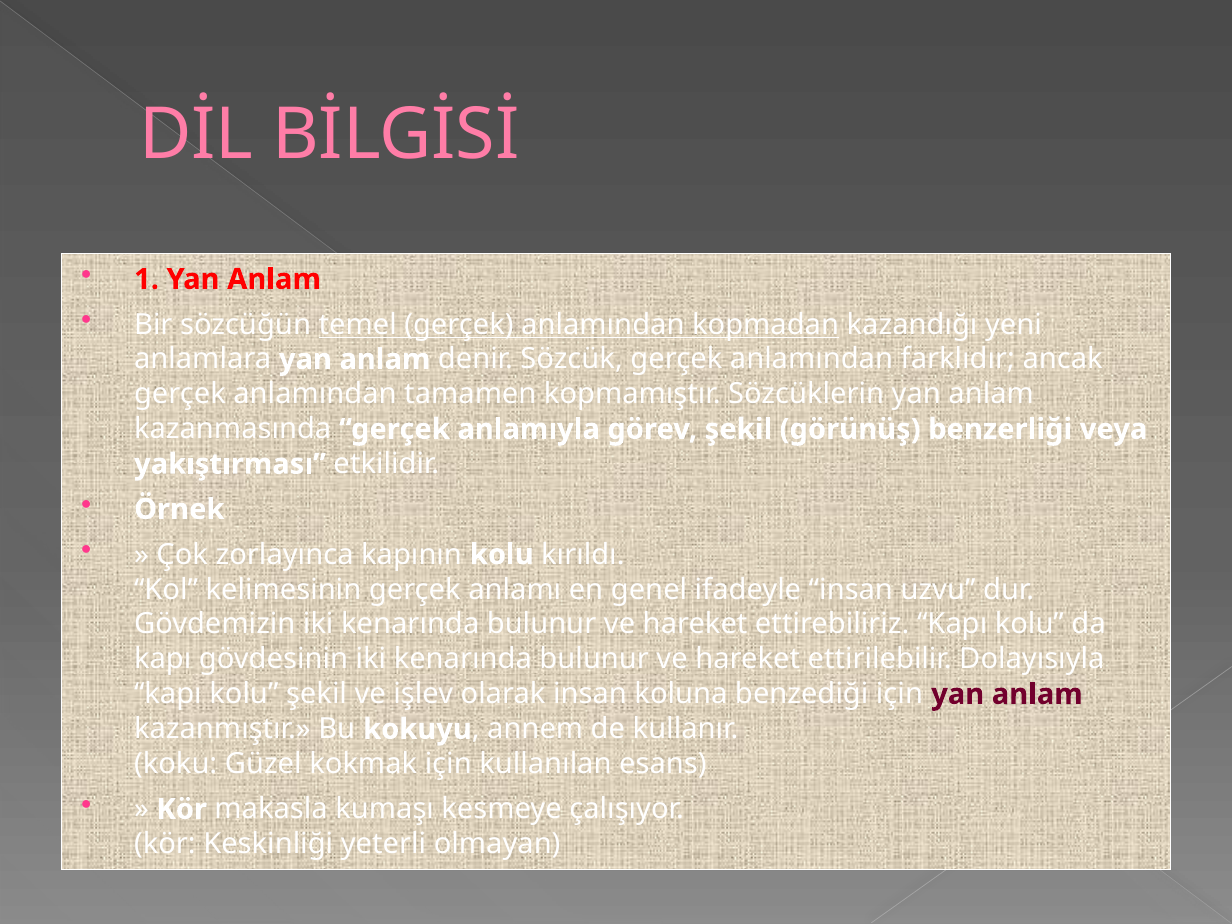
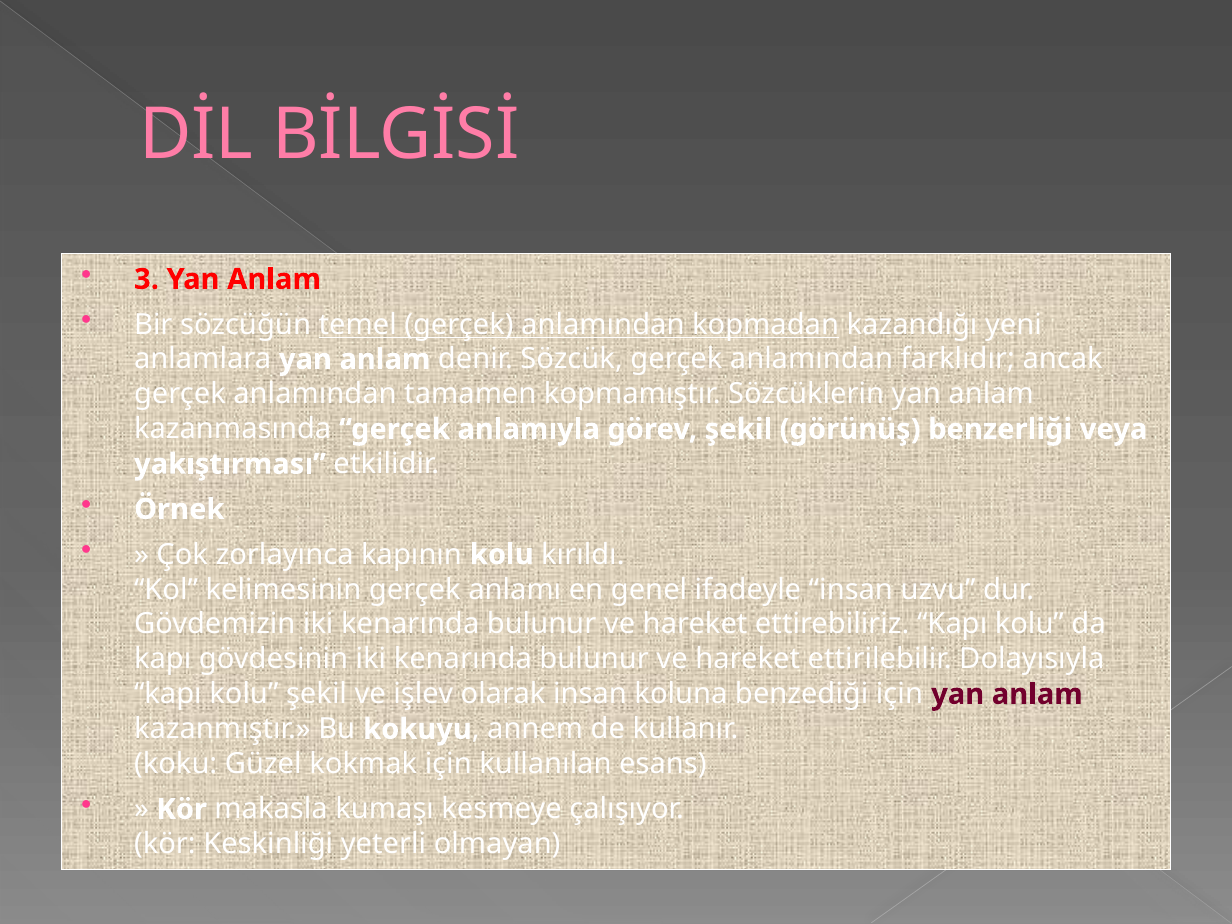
1: 1 -> 3
